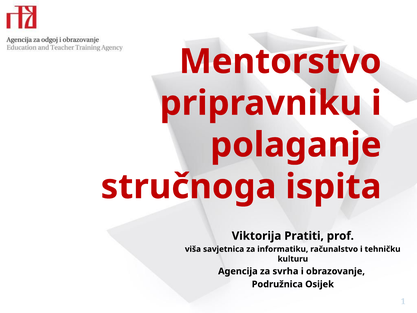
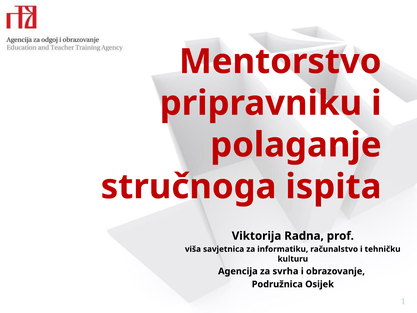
Pratiti: Pratiti -> Radna
